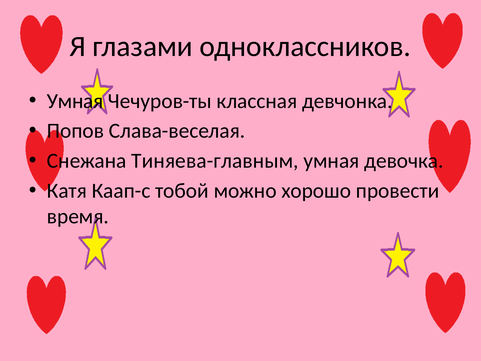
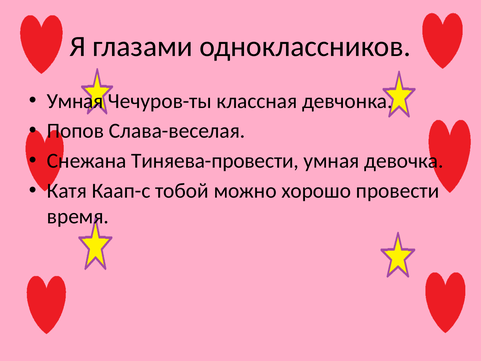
Тиняева-главным: Тиняева-главным -> Тиняева-провести
